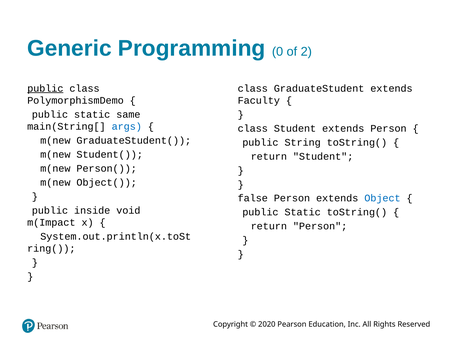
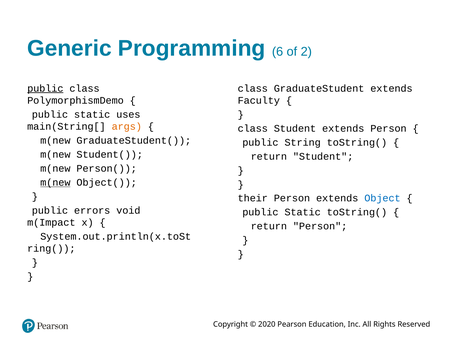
0: 0 -> 6
same: same -> uses
args colour: blue -> orange
m(new at (55, 183) underline: none -> present
false: false -> their
inside: inside -> errors
